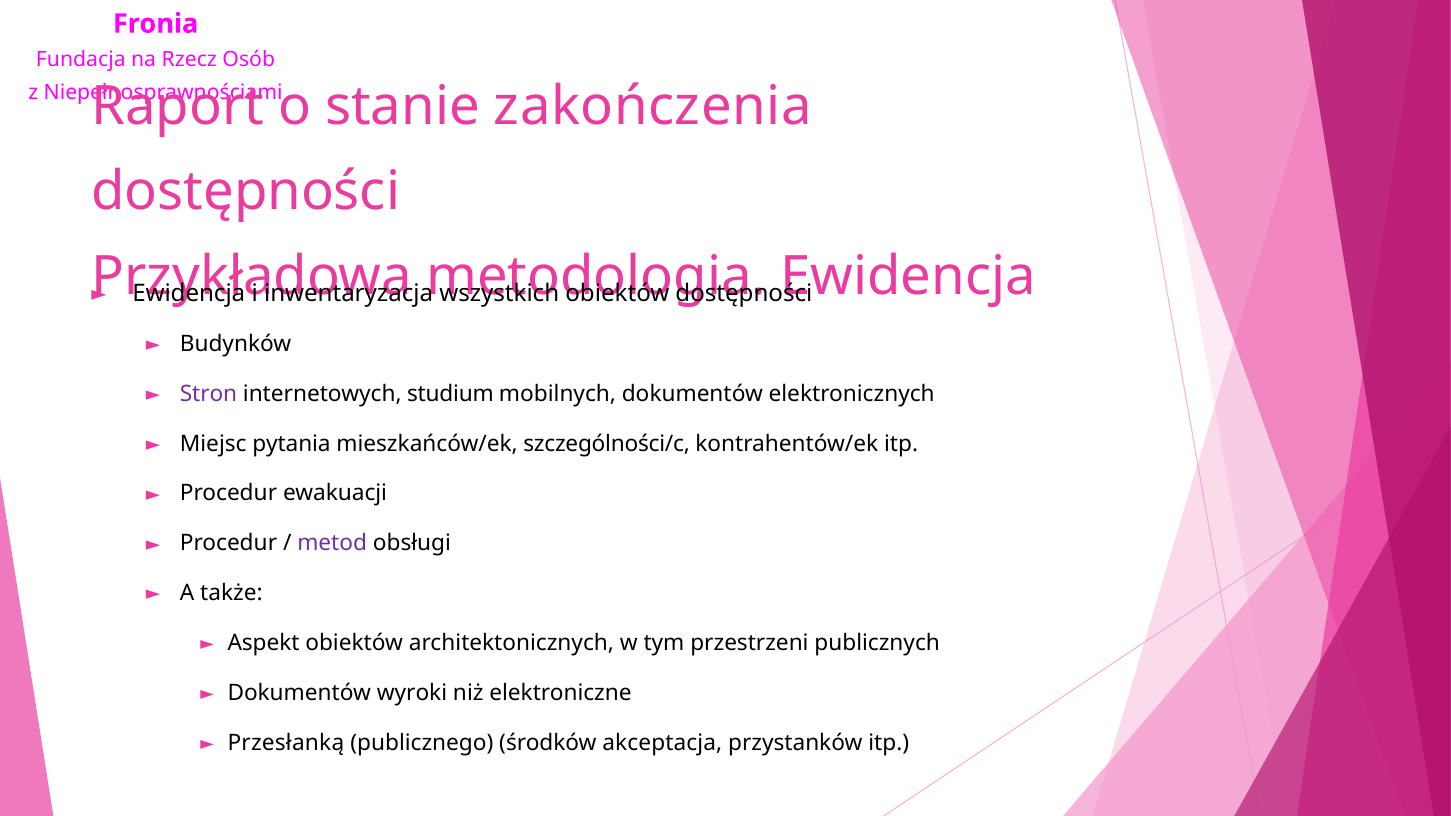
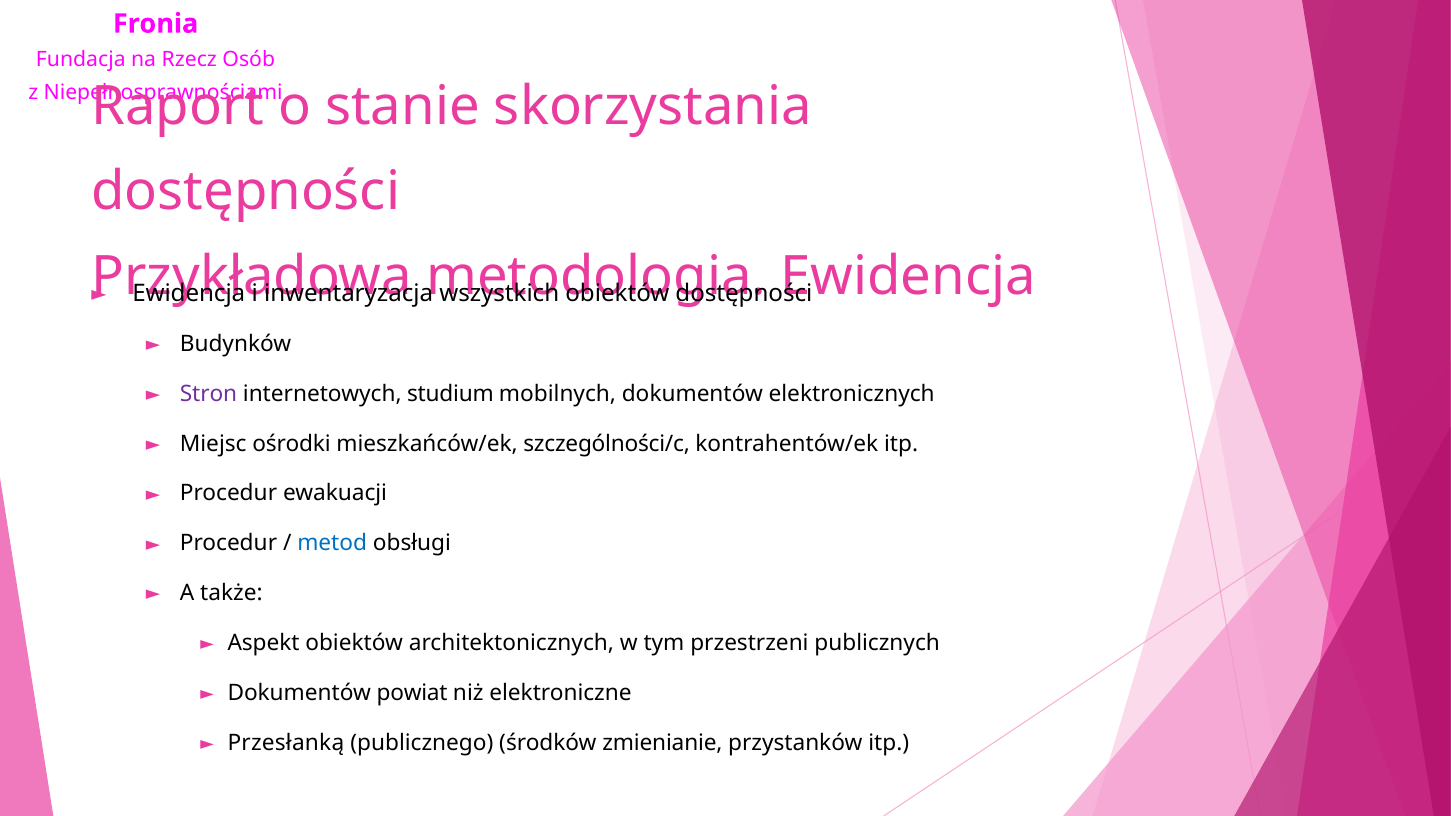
zakończenia: zakończenia -> skorzystania
pytania: pytania -> ośrodki
metod colour: purple -> blue
wyroki: wyroki -> powiat
akceptacja: akceptacja -> zmienianie
